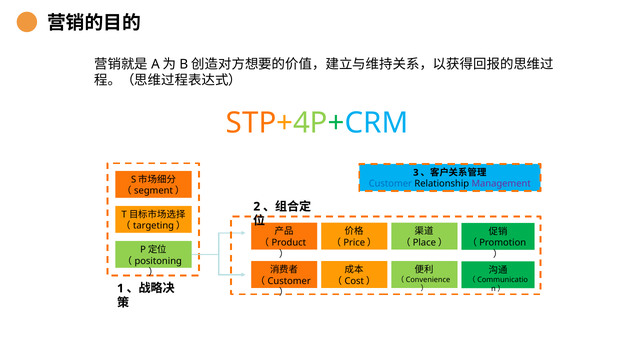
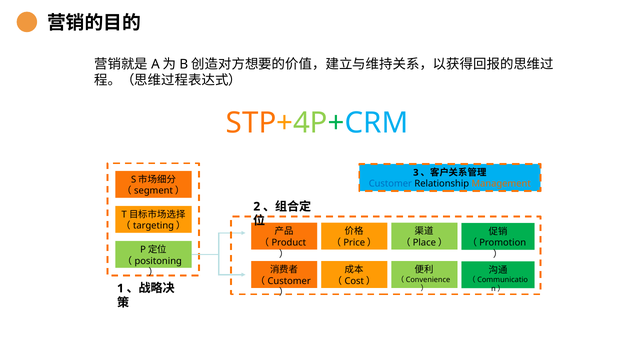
Management colour: purple -> orange
